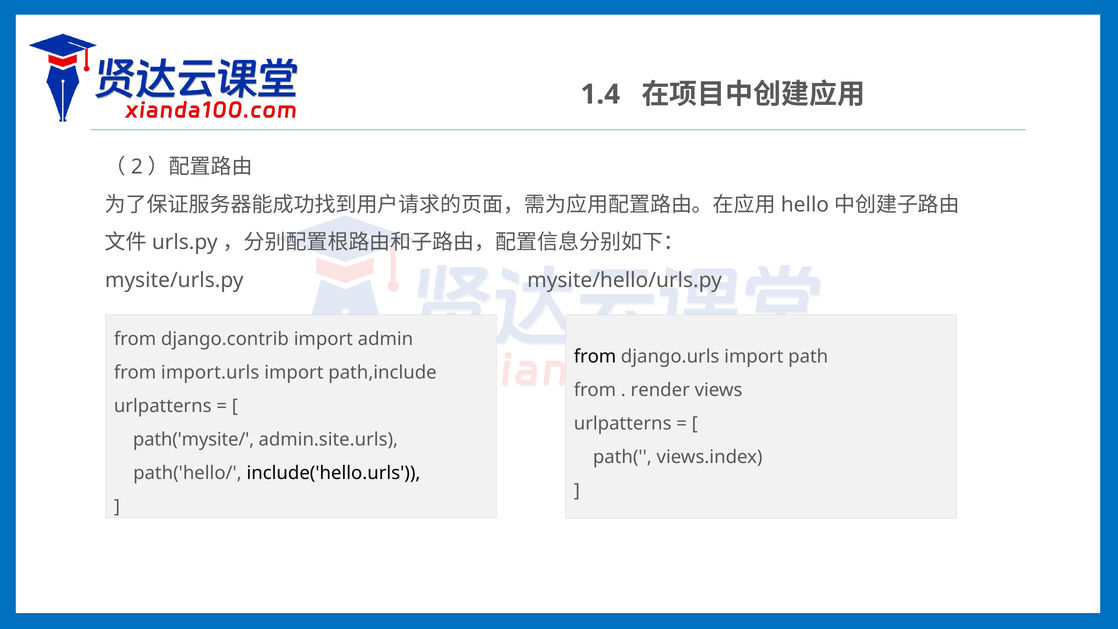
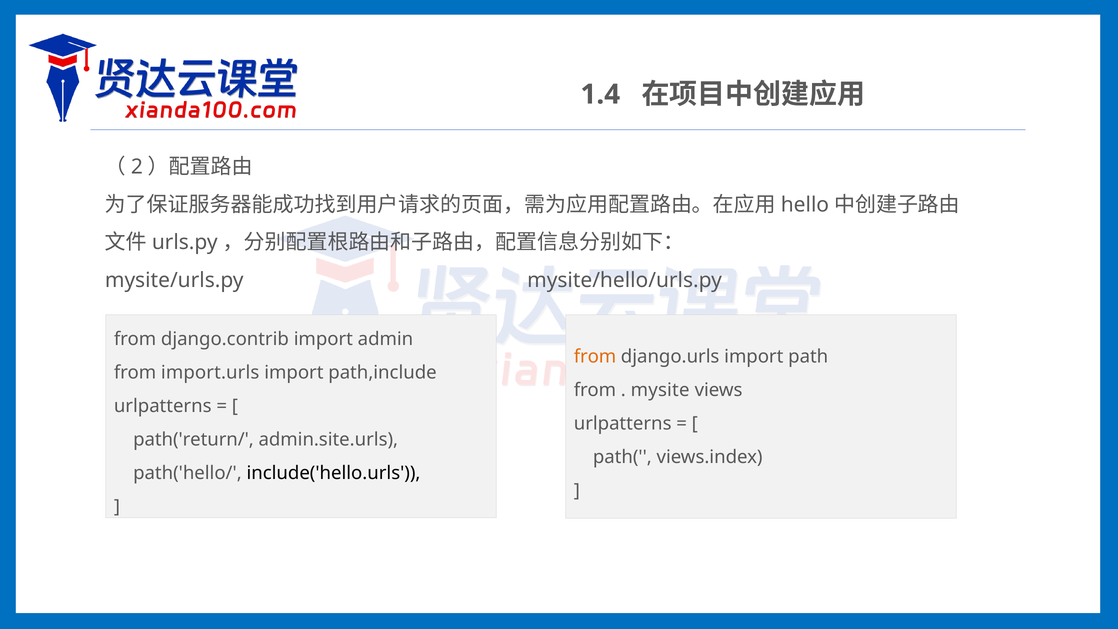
from at (595, 356) colour: black -> orange
render: render -> mysite
path('mysite/: path('mysite/ -> path('return/
